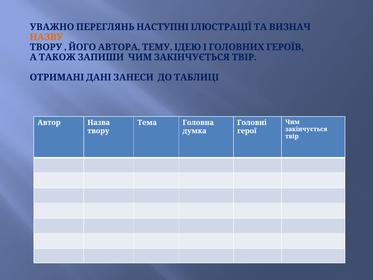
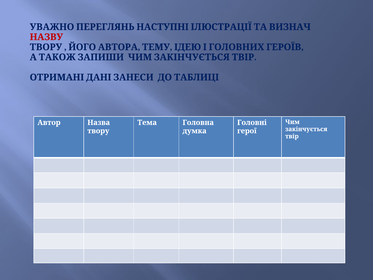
НАЗВУ colour: orange -> red
